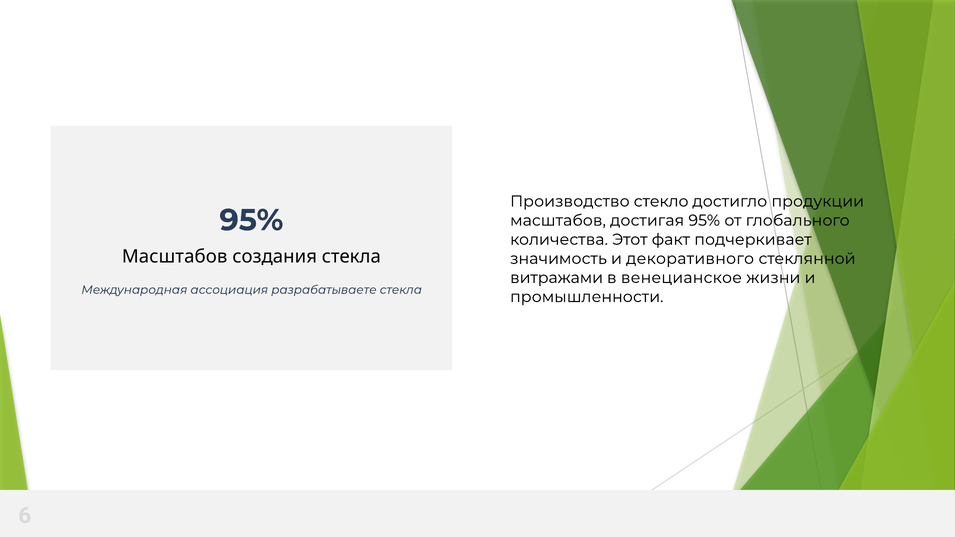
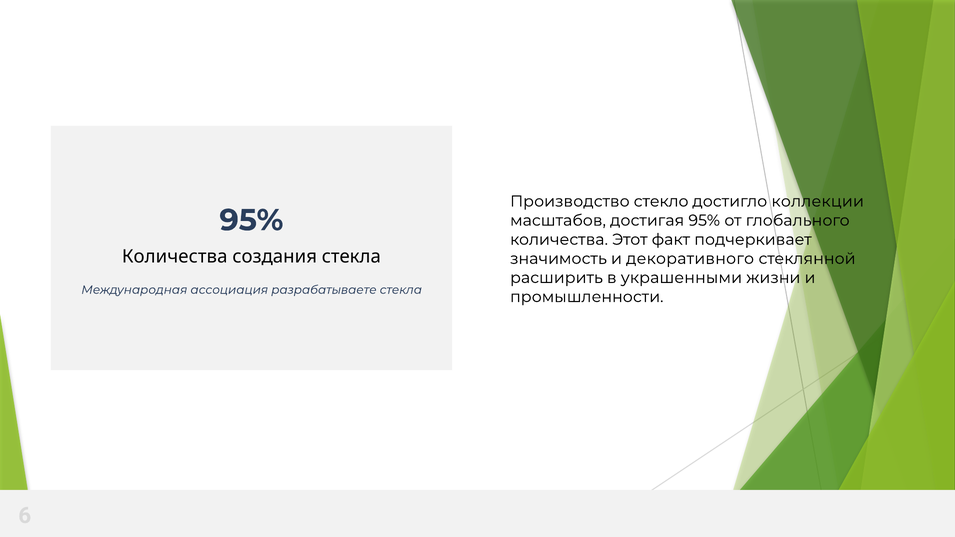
продукции: продукции -> коллекции
Масштабов at (175, 257): Масштабов -> Количества
витражами: витражами -> расширить
венецианское: венецианское -> украшенными
